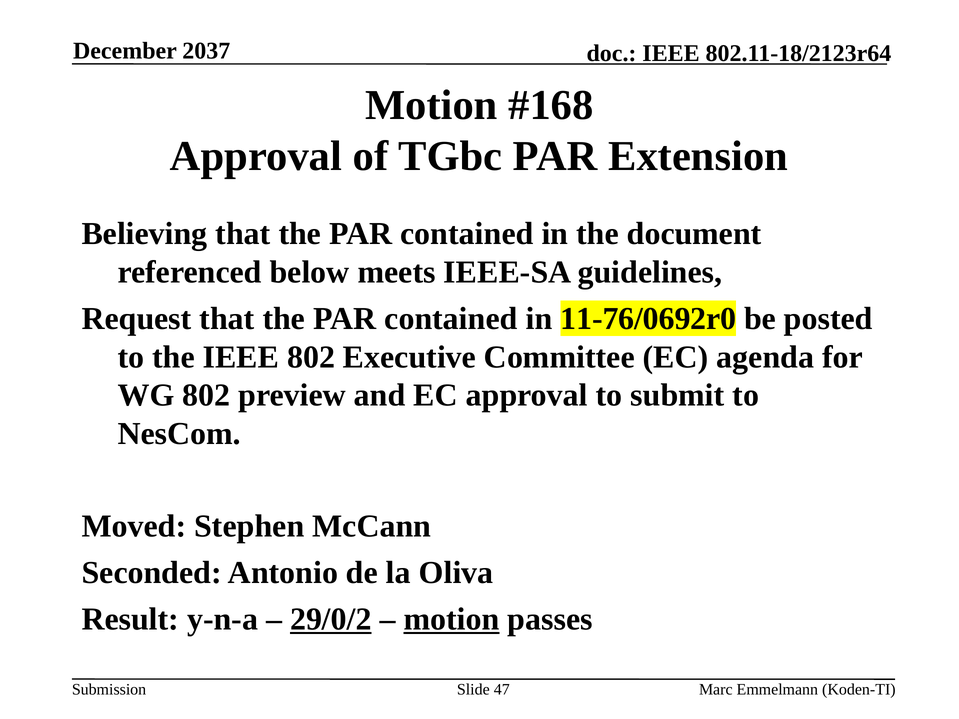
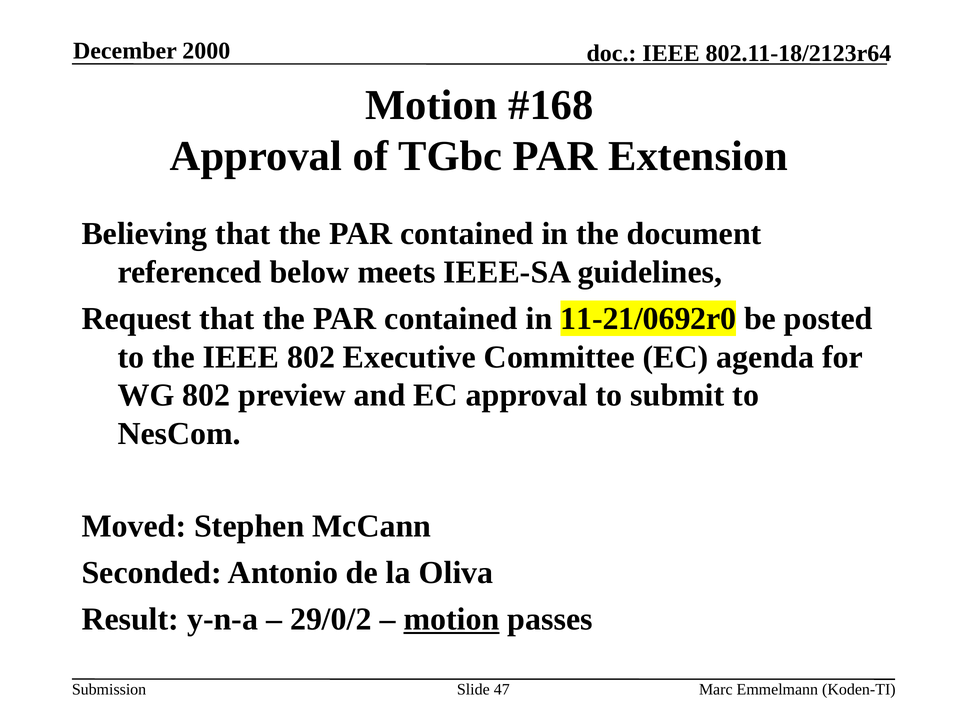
2037: 2037 -> 2000
11-76/0692r0: 11-76/0692r0 -> 11-21/0692r0
29/0/2 underline: present -> none
